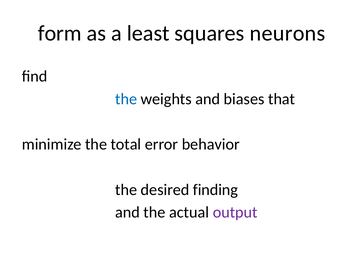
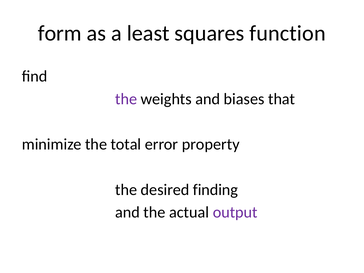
neurons: neurons -> function
the at (126, 99) colour: blue -> purple
behavior: behavior -> property
